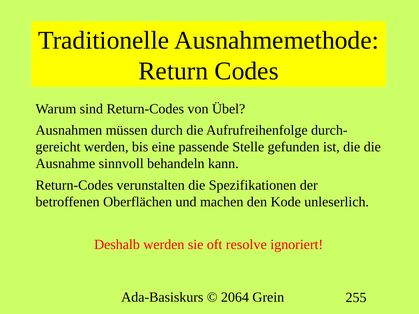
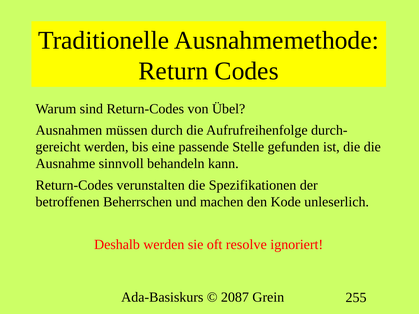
Oberflächen: Oberflächen -> Beherrschen
2064: 2064 -> 2087
